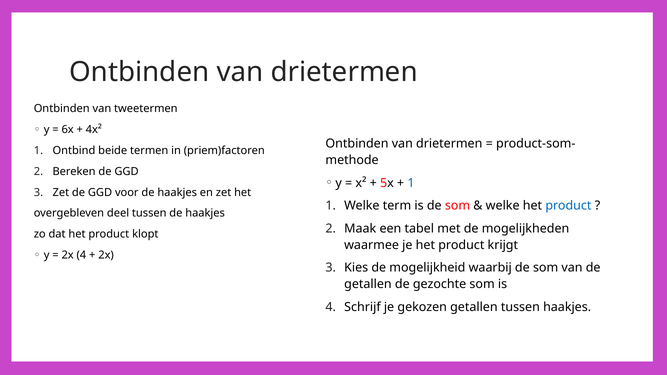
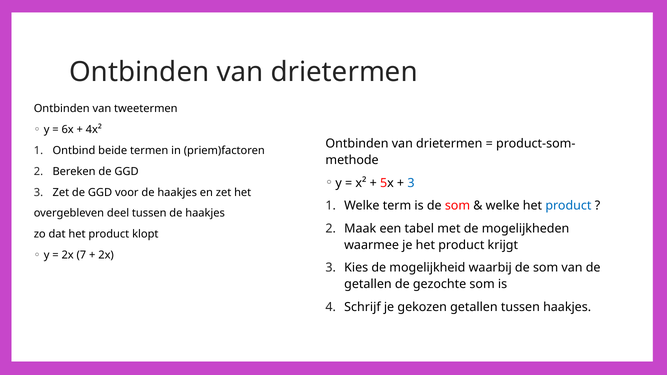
1 at (411, 183): 1 -> 3
2x 4: 4 -> 7
